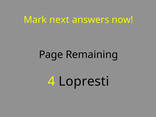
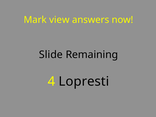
next: next -> view
Page: Page -> Slide
